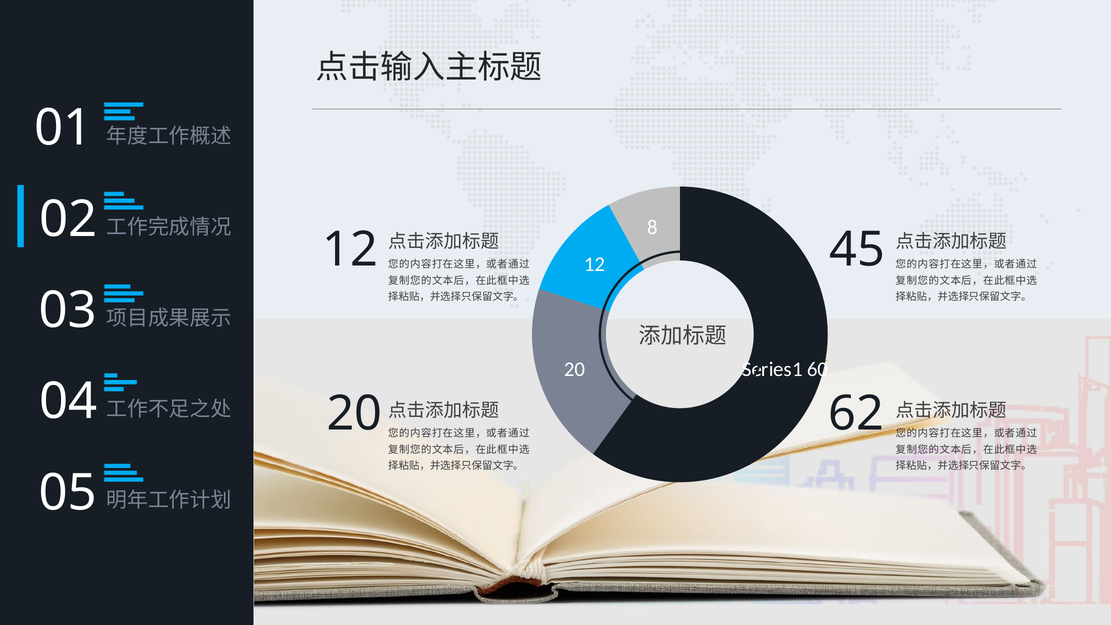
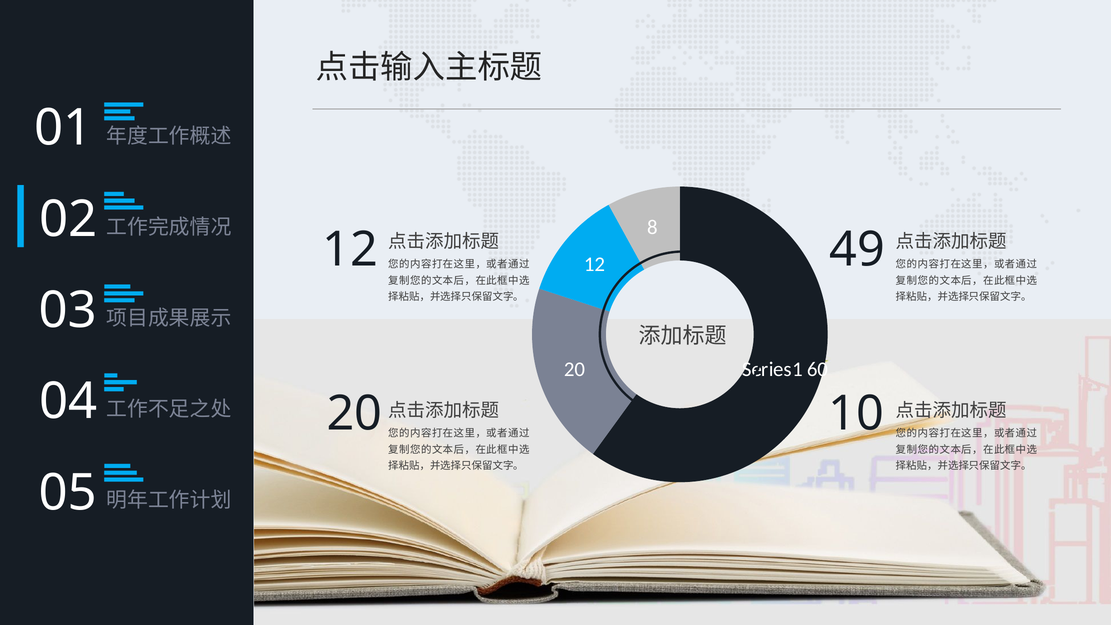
45: 45 -> 49
62: 62 -> 10
